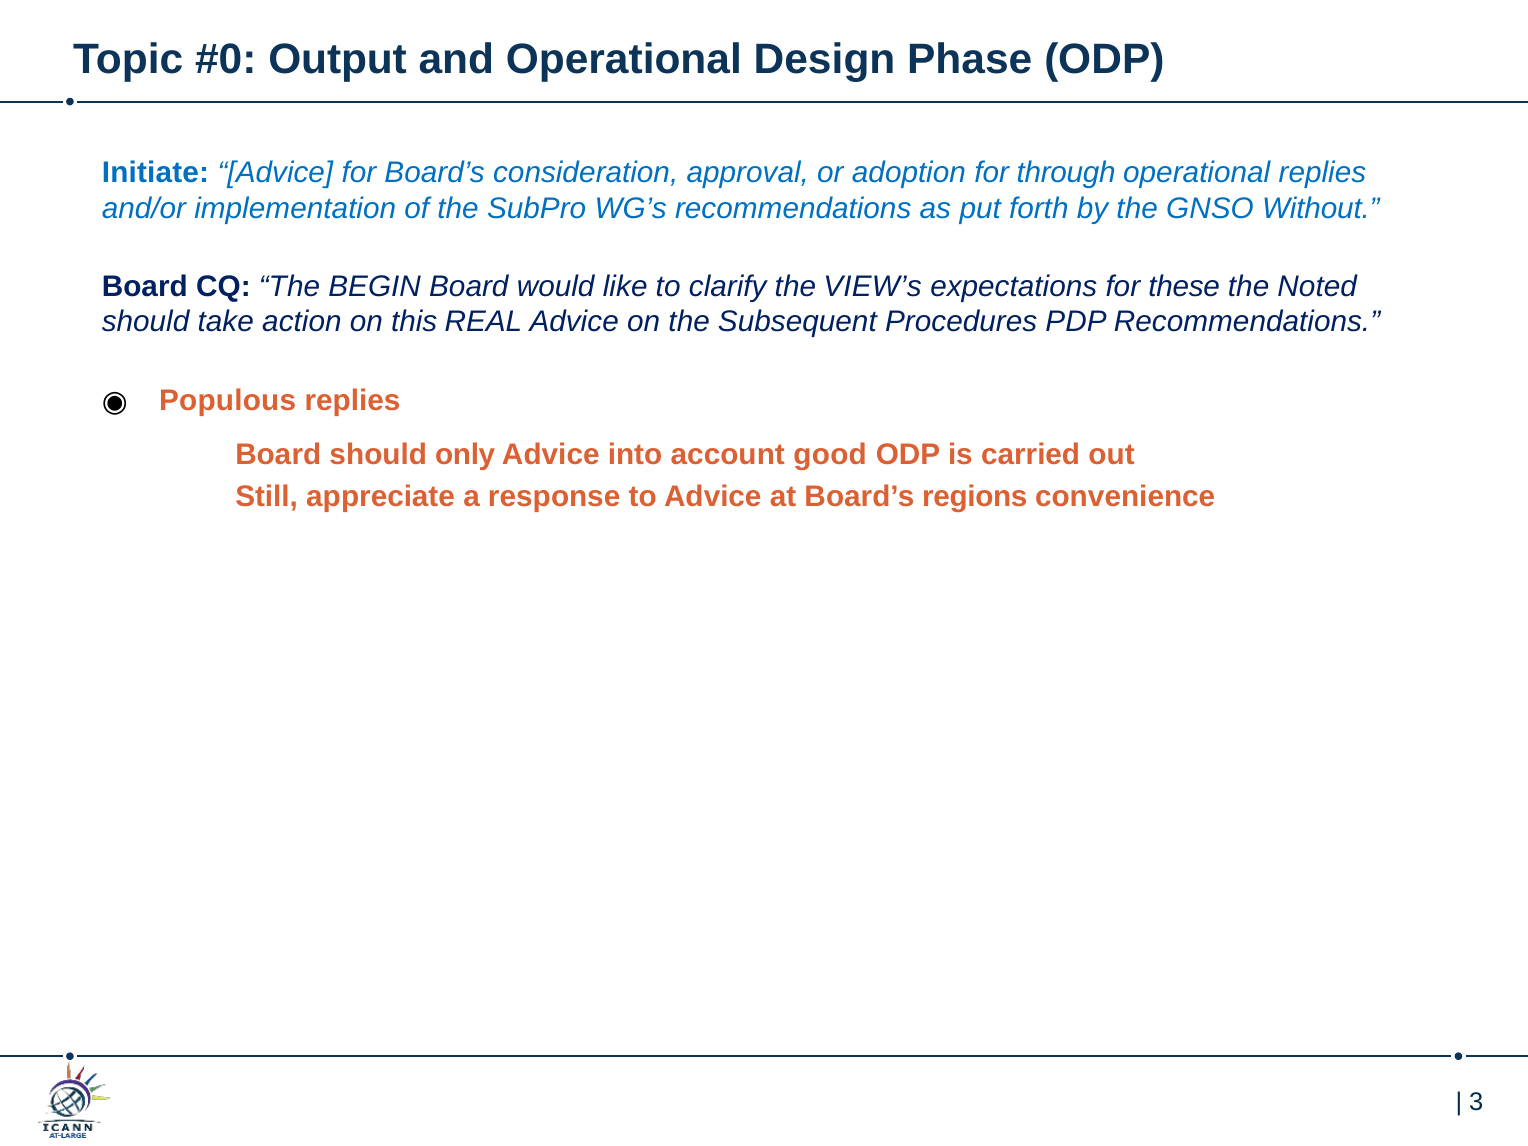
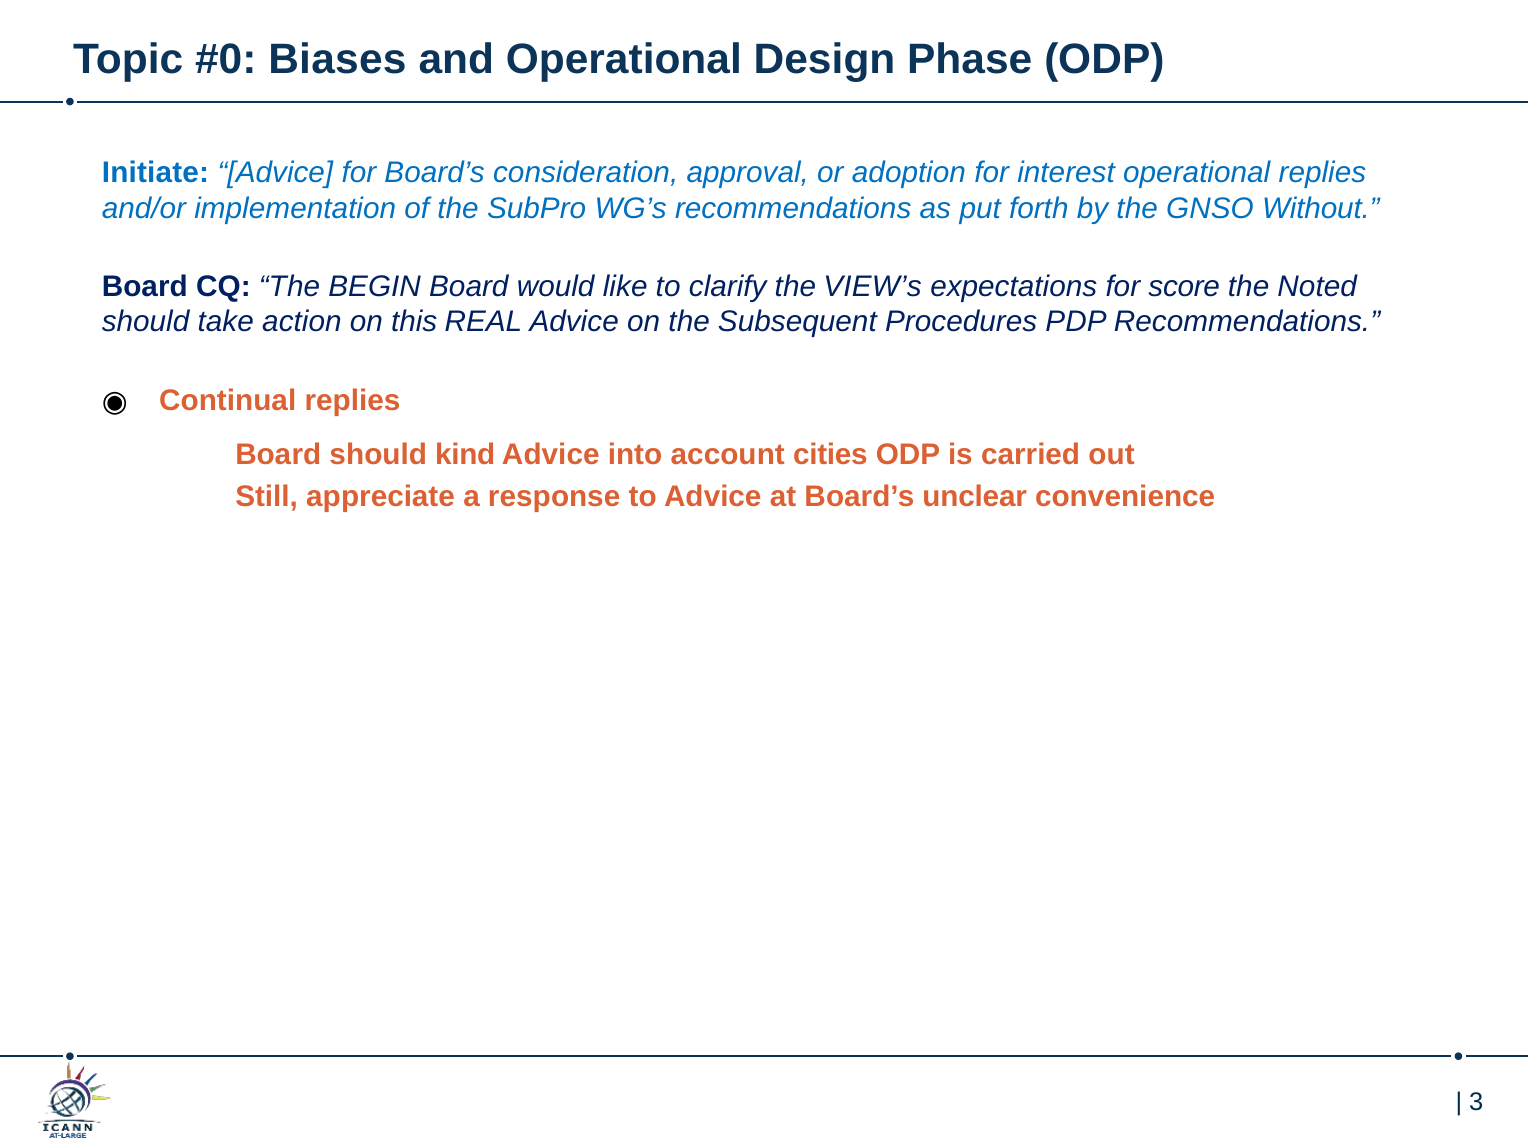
Output: Output -> Biases
through: through -> interest
these: these -> score
Populous: Populous -> Continual
only: only -> kind
good: good -> cities
regions: regions -> unclear
